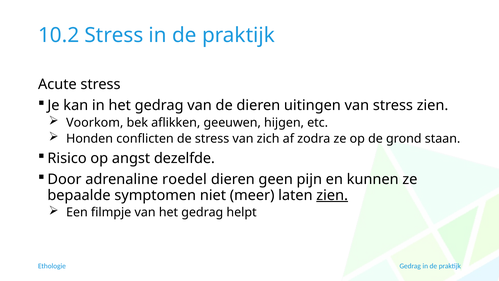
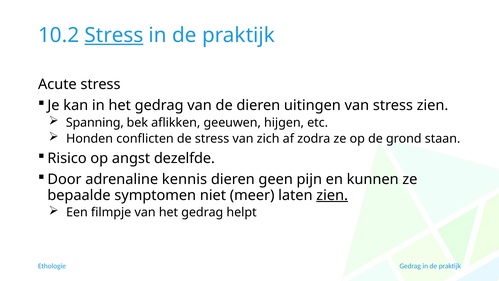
Stress at (114, 35) underline: none -> present
Voorkom: Voorkom -> Spanning
roedel: roedel -> kennis
